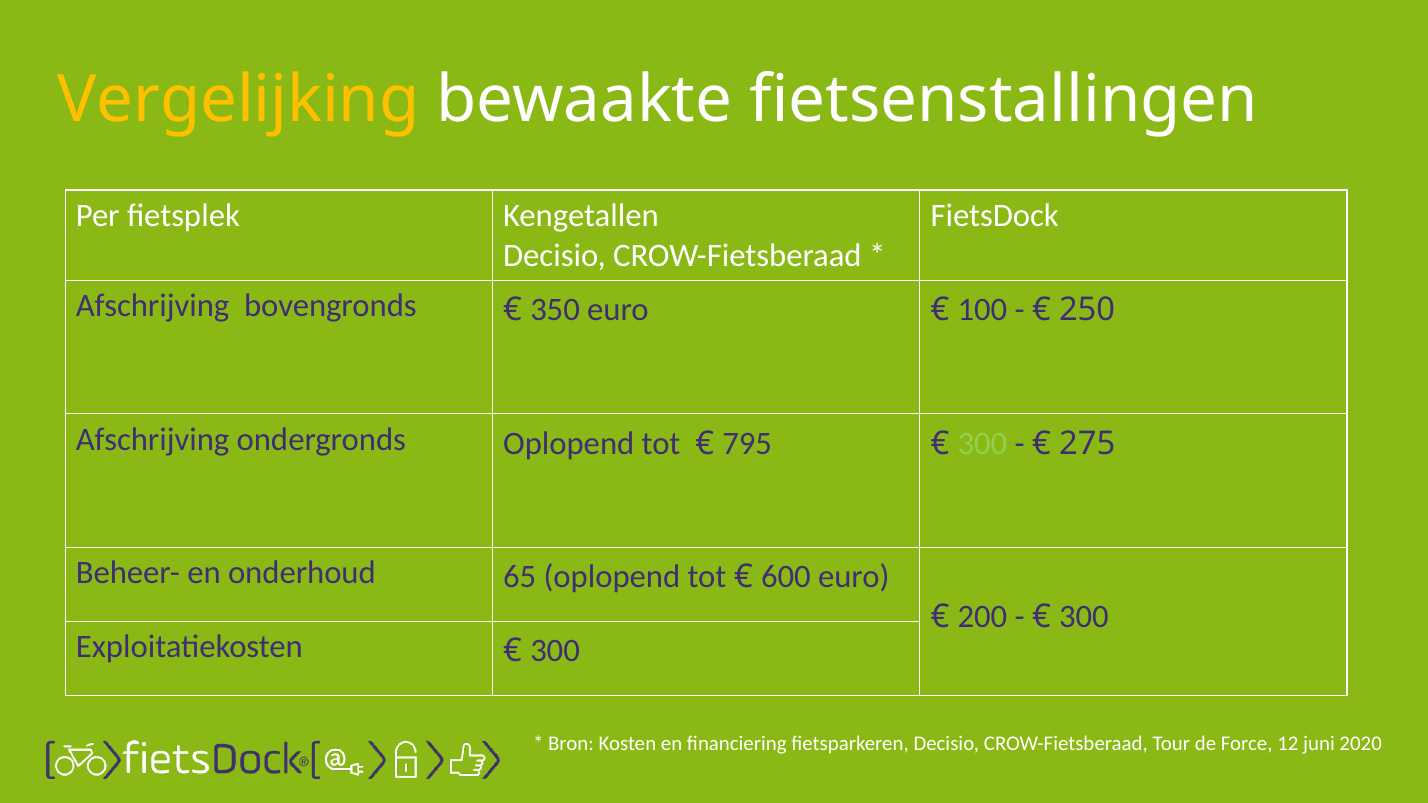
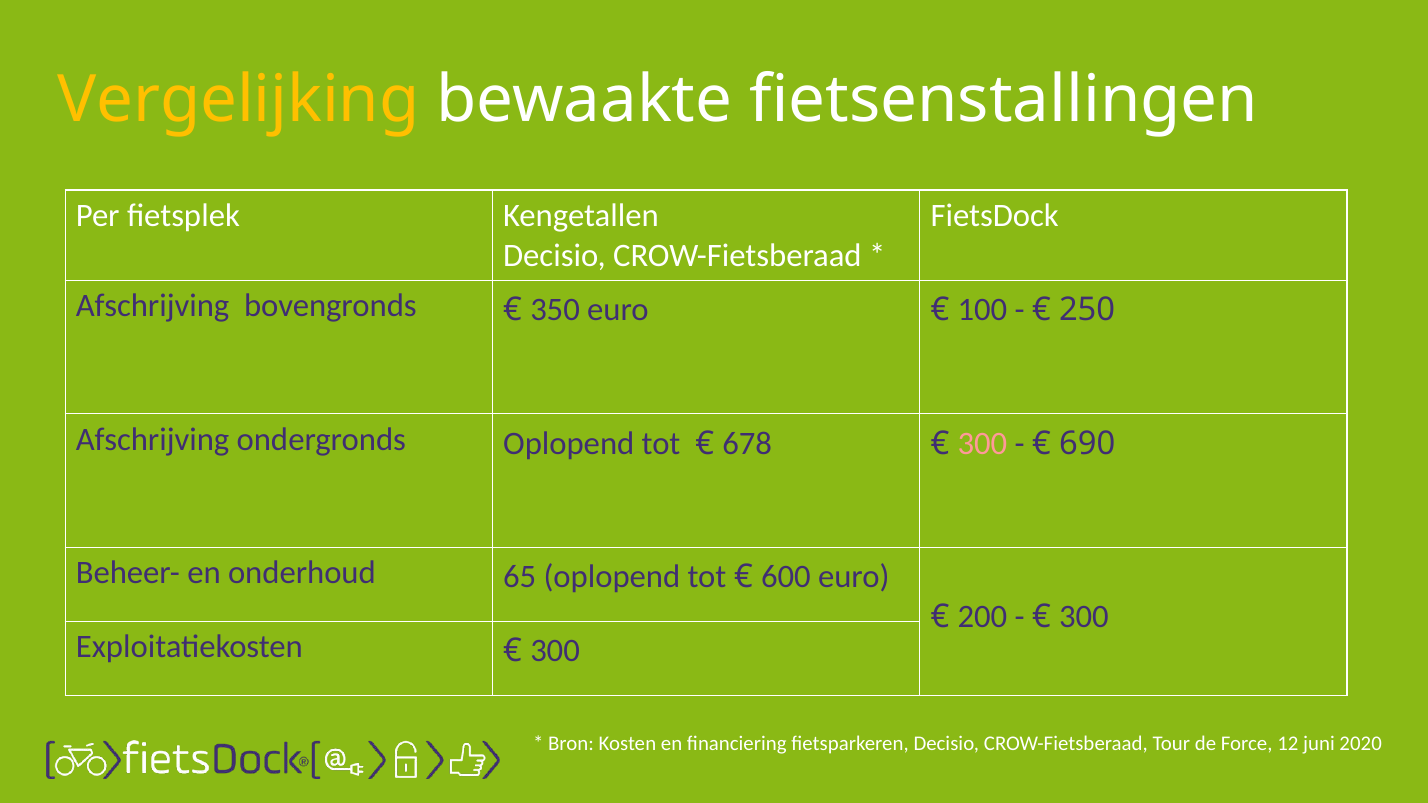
795: 795 -> 678
300 at (982, 443) colour: light green -> pink
275: 275 -> 690
